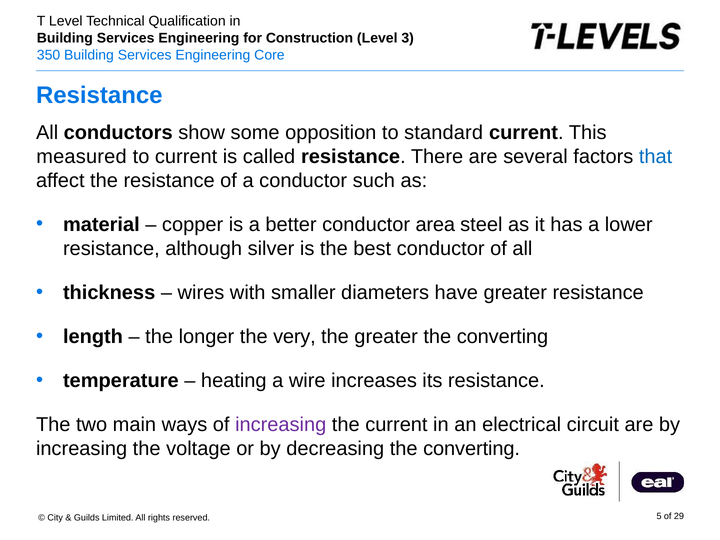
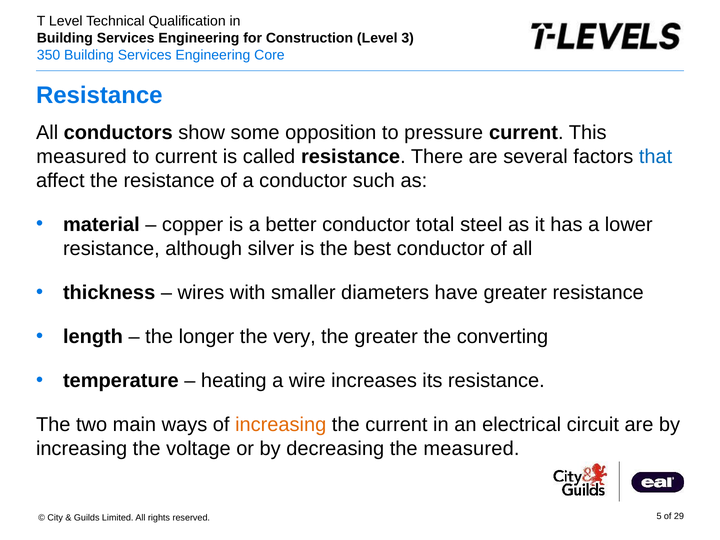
standard: standard -> pressure
area: area -> total
increasing at (281, 425) colour: purple -> orange
decreasing the converting: converting -> measured
